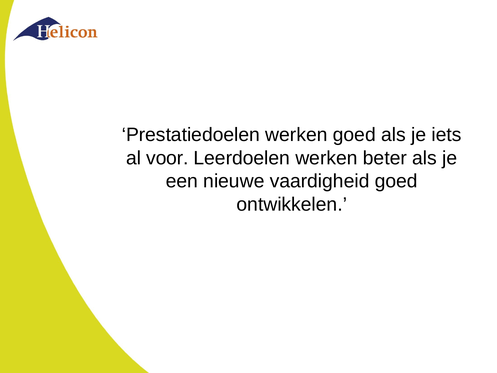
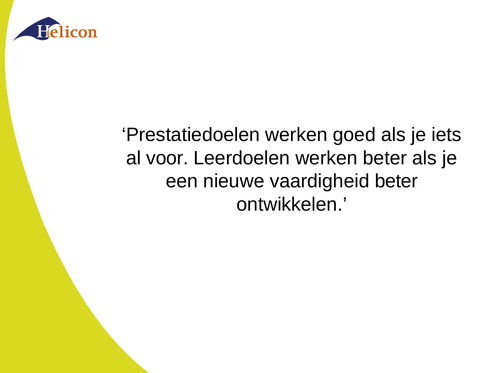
vaardigheid goed: goed -> beter
